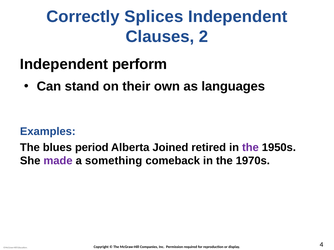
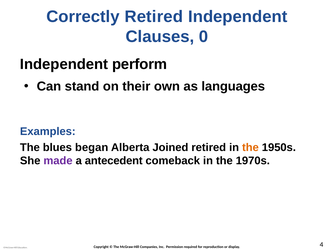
Correctly Splices: Splices -> Retired
2: 2 -> 0
period: period -> began
the at (250, 148) colour: purple -> orange
something: something -> antecedent
